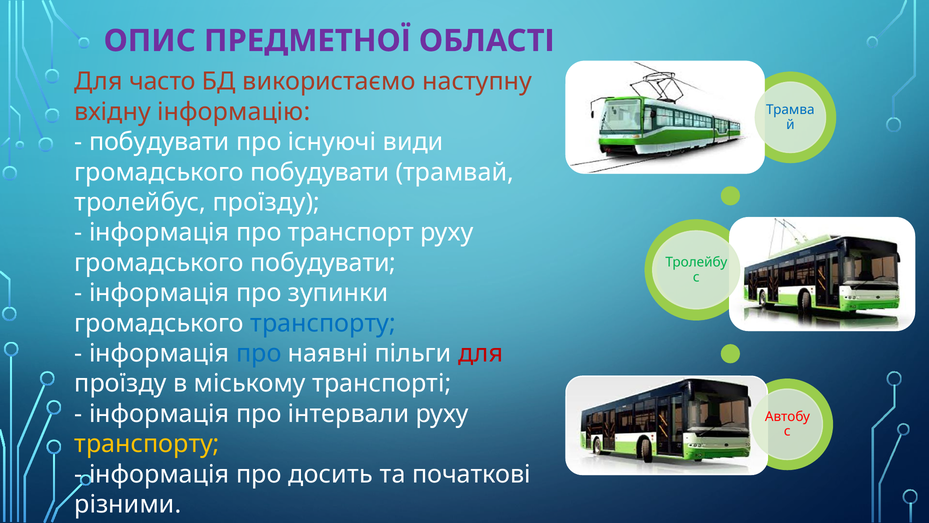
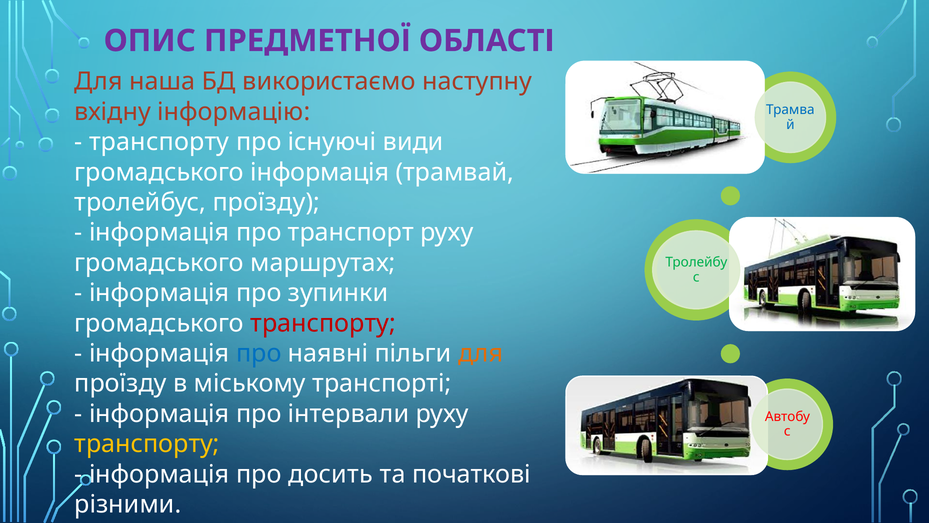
часто: часто -> наша
побудувати at (159, 142): побудувати -> транспорту
побудувати at (320, 172): побудувати -> інформація
побудувати at (323, 263): побудувати -> маршрутах
транспорту at (323, 323) colour: blue -> red
для at (481, 353) colour: red -> orange
